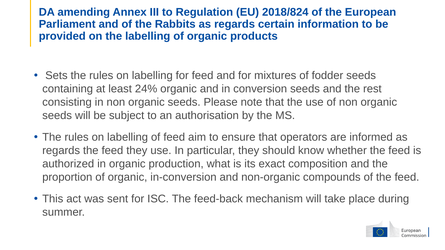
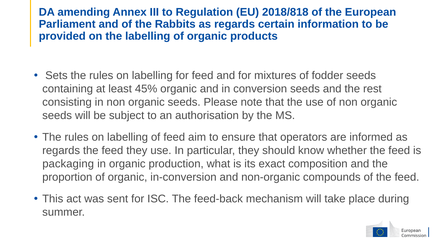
2018/824: 2018/824 -> 2018/818
24%: 24% -> 45%
authorized: authorized -> packaging
